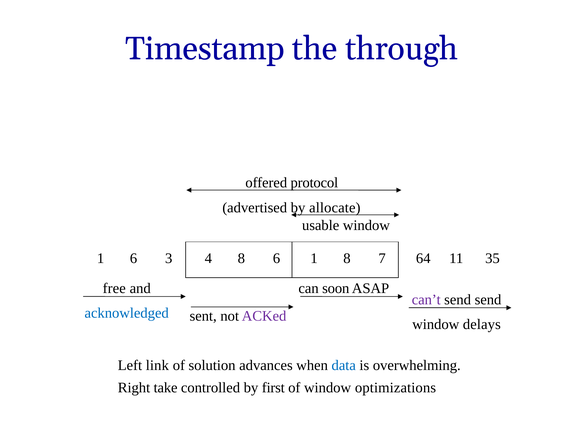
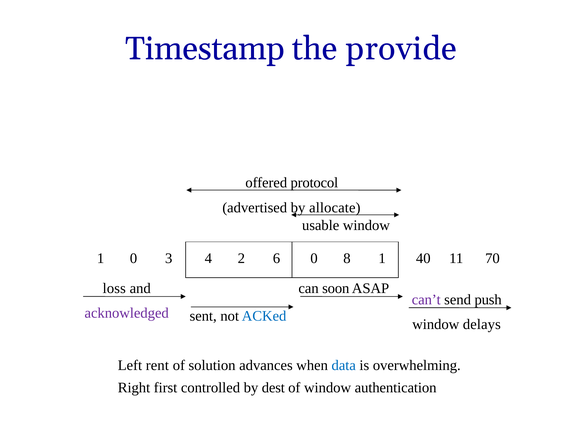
through: through -> provide
1 6: 6 -> 0
4 8: 8 -> 2
6 1: 1 -> 0
8 7: 7 -> 1
64: 64 -> 40
35: 35 -> 70
free: free -> loss
send send: send -> push
acknowledged colour: blue -> purple
ACKed colour: purple -> blue
link: link -> rent
take: take -> first
first: first -> dest
optimizations: optimizations -> authentication
